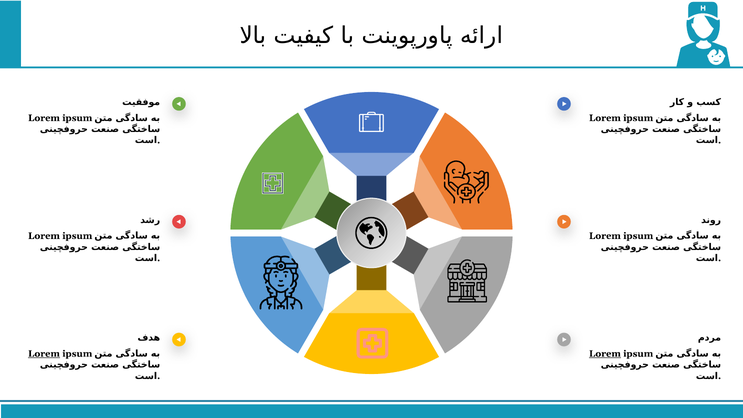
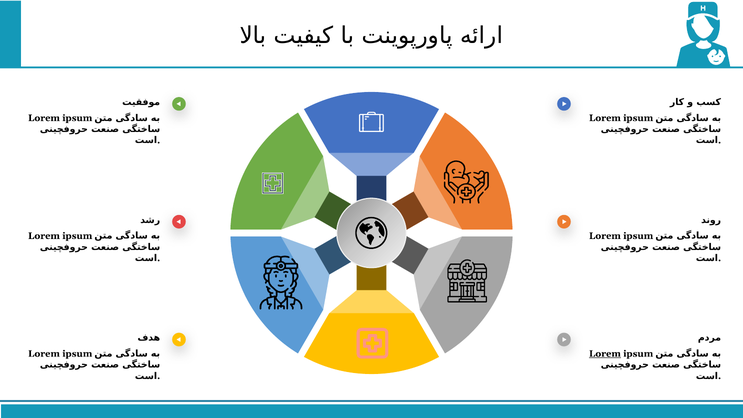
Lorem at (44, 354) underline: present -> none
